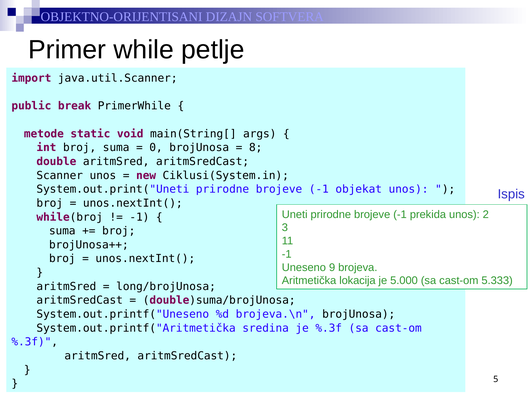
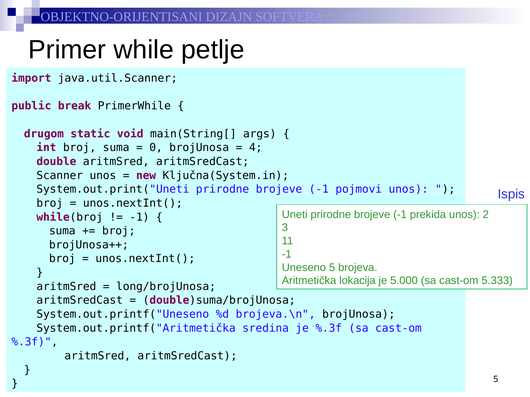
metode: metode -> drugom
8: 8 -> 4
Ciklusi(System.in: Ciklusi(System.in -> Ključna(System.in
objekat: objekat -> pojmovi
Uneseno 9: 9 -> 5
